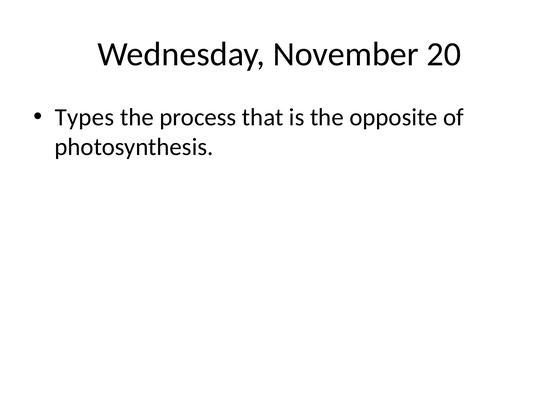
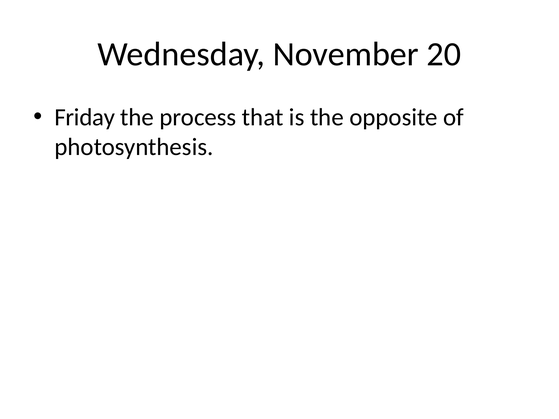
Types: Types -> Friday
